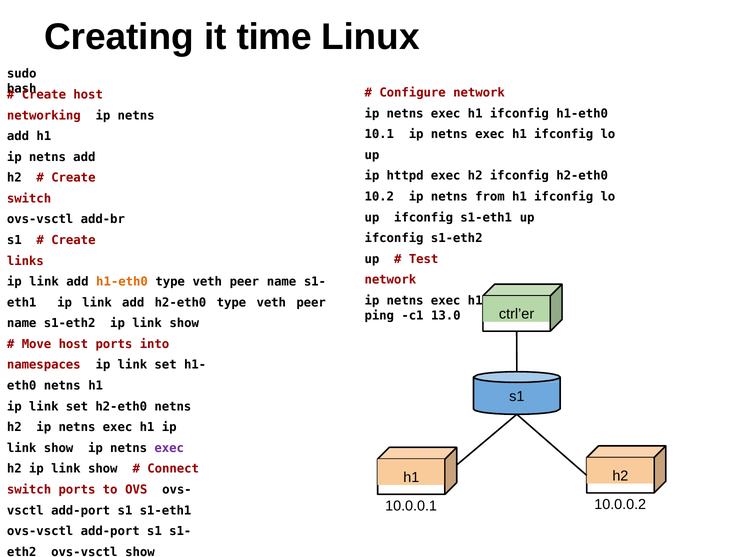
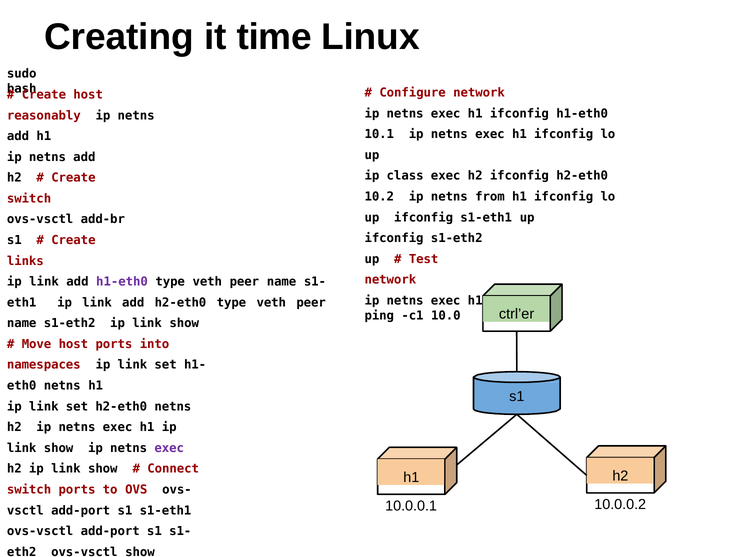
networking: networking -> reasonably
httpd: httpd -> class
h1-eth0 at (122, 282) colour: orange -> purple
13.0: 13.0 -> 10.0
